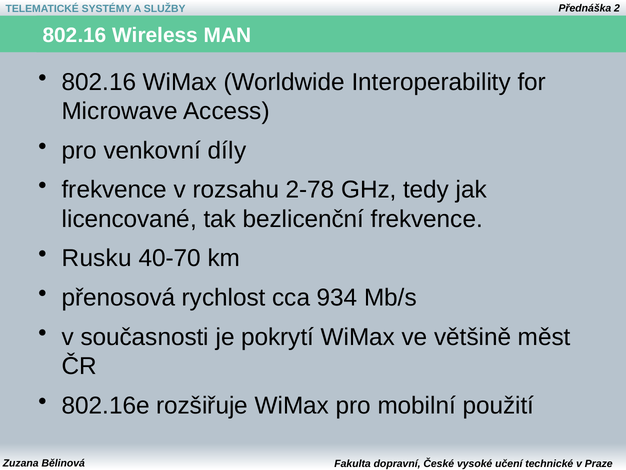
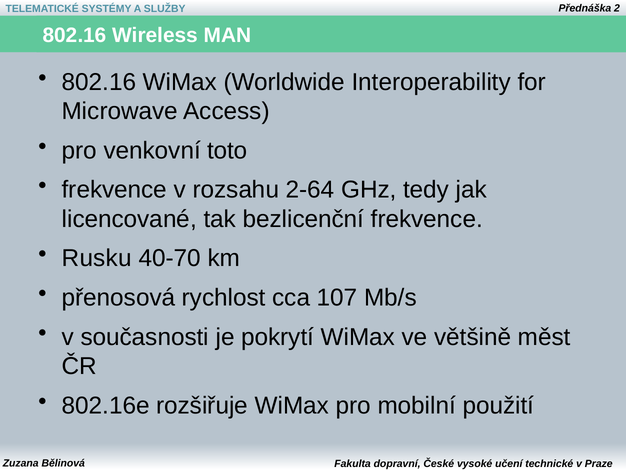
díly: díly -> toto
2-78: 2-78 -> 2-64
934: 934 -> 107
